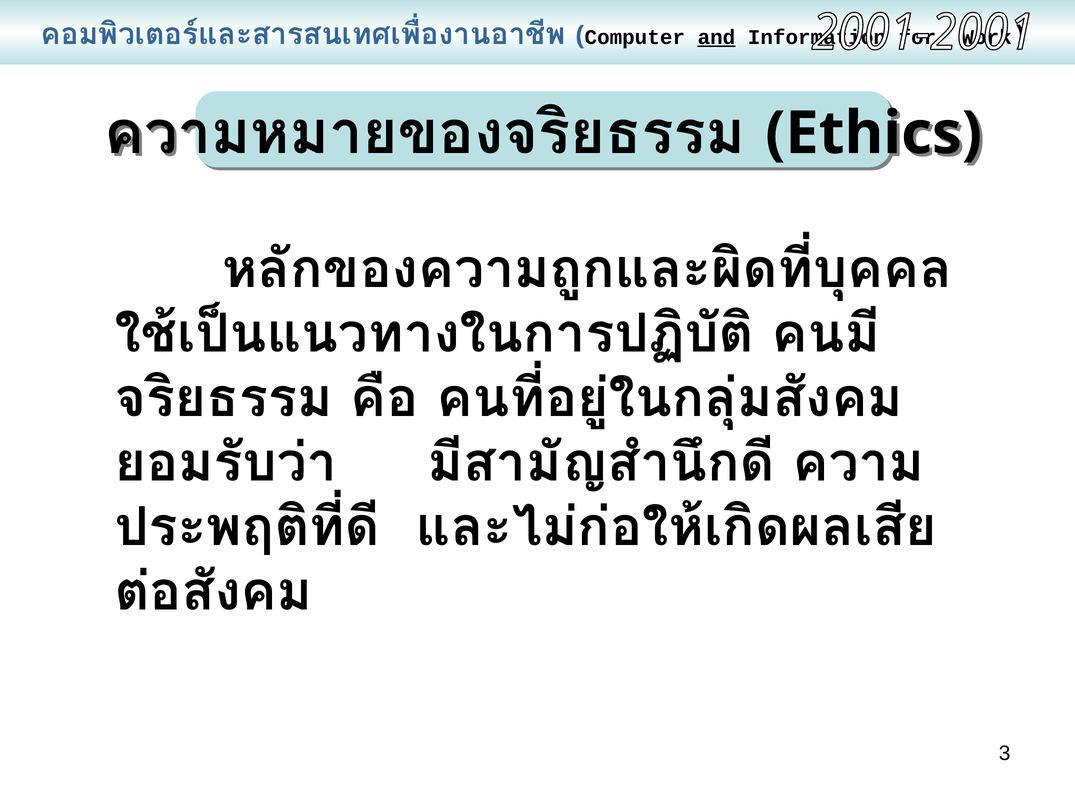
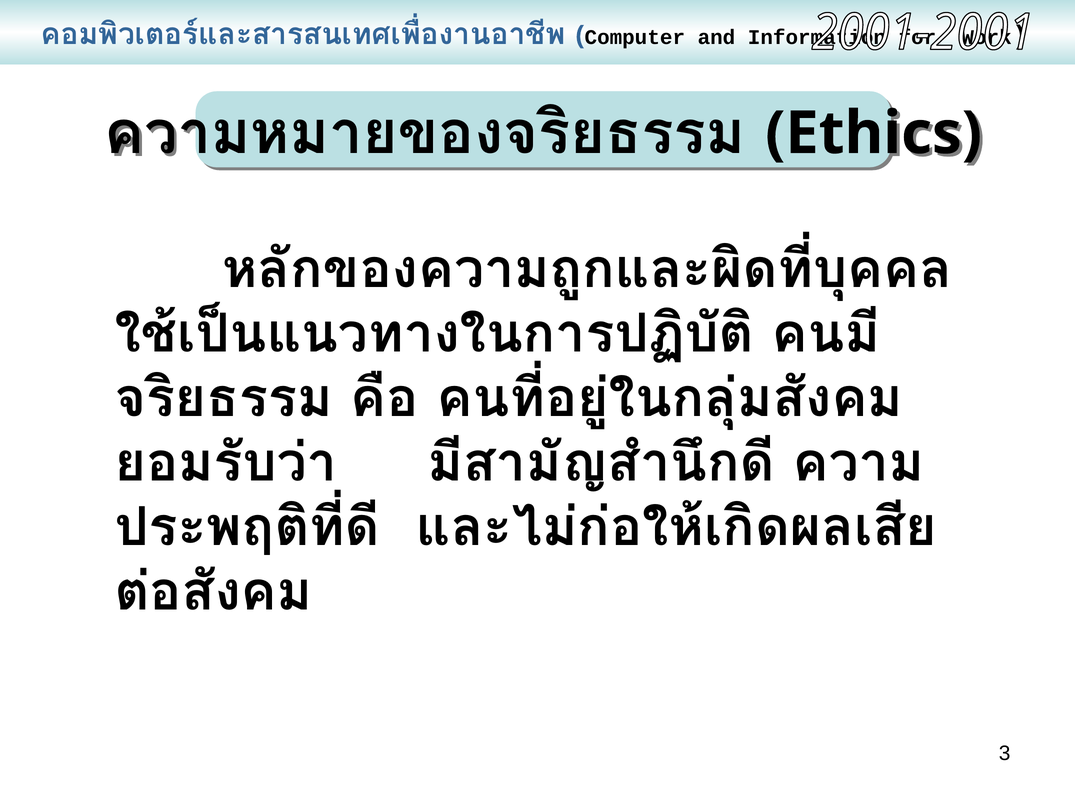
and underline: present -> none
